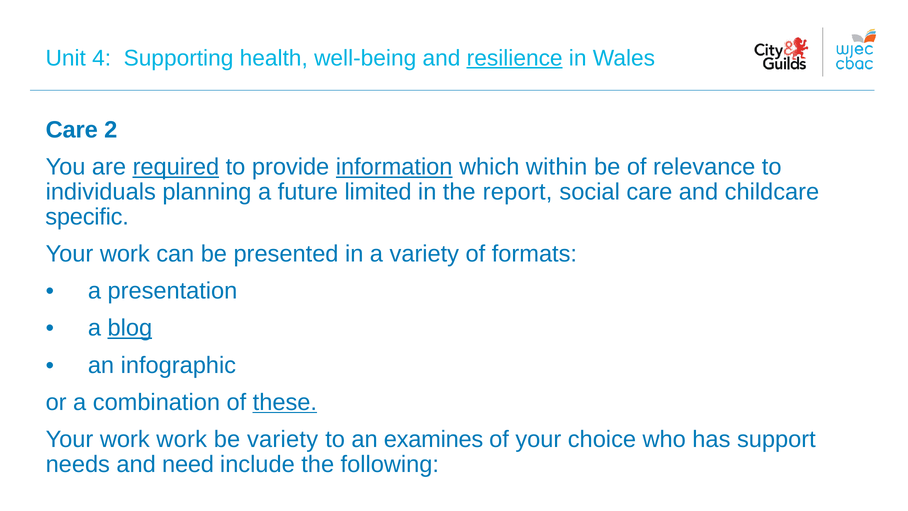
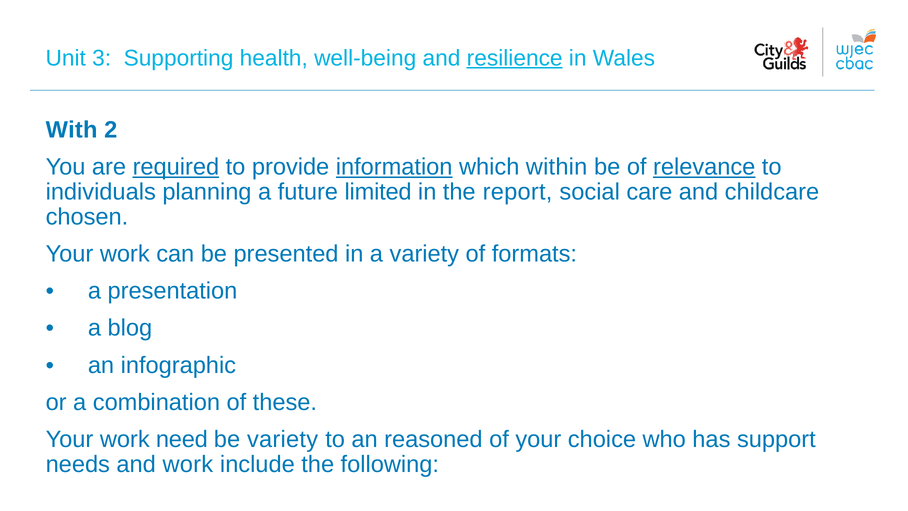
4: 4 -> 3
Care at (72, 130): Care -> With
relevance underline: none -> present
specific: specific -> chosen
blog underline: present -> none
these underline: present -> none
work work: work -> need
examines: examines -> reasoned
and need: need -> work
